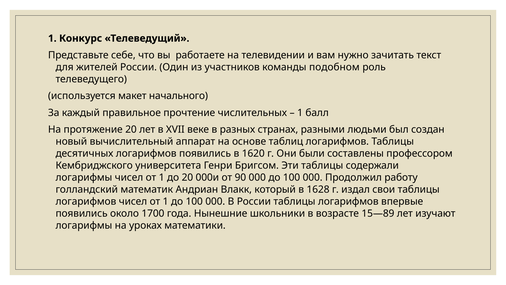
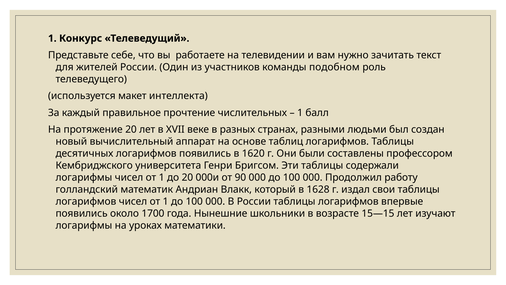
начального: начального -> интеллекта
15—89: 15—89 -> 15—15
